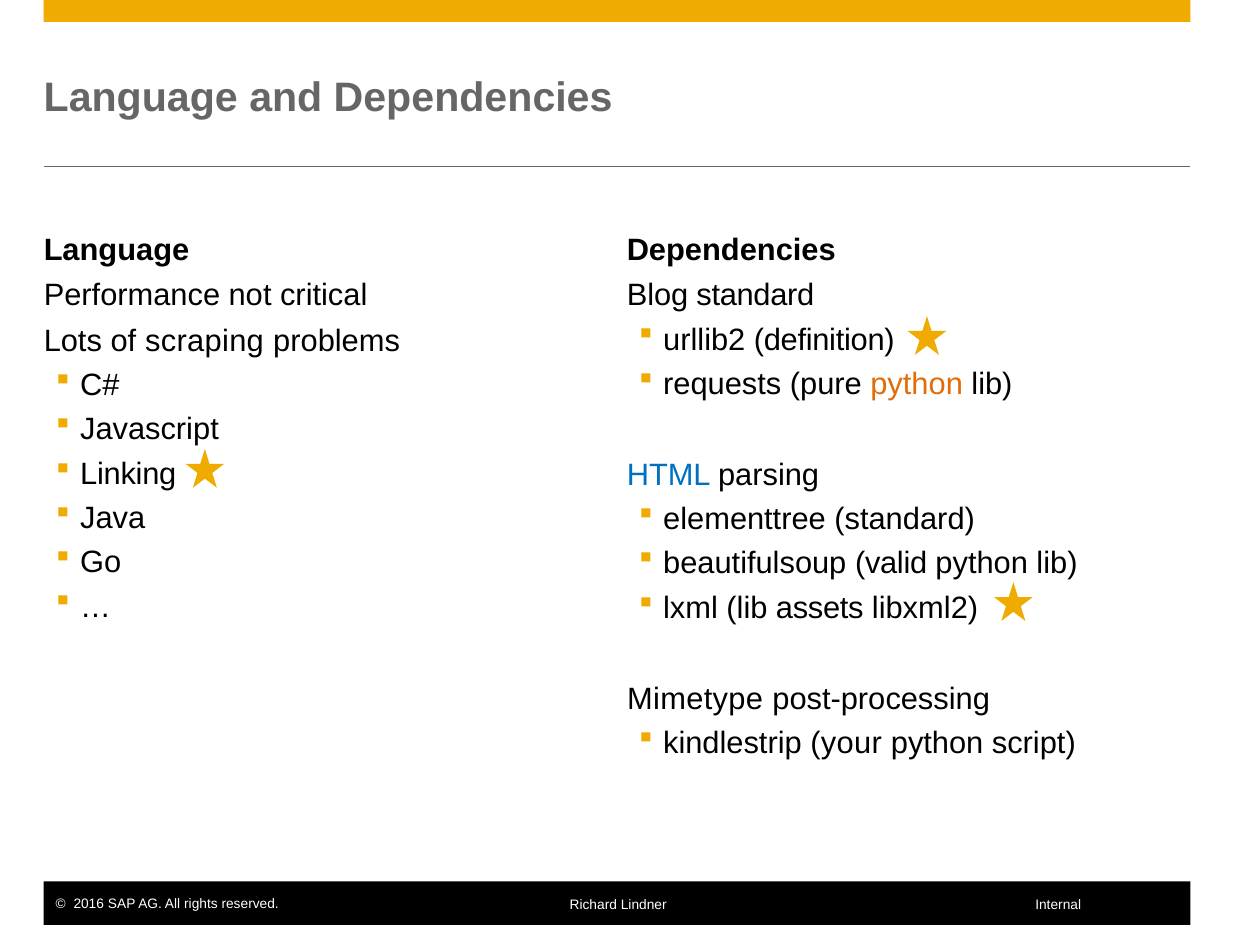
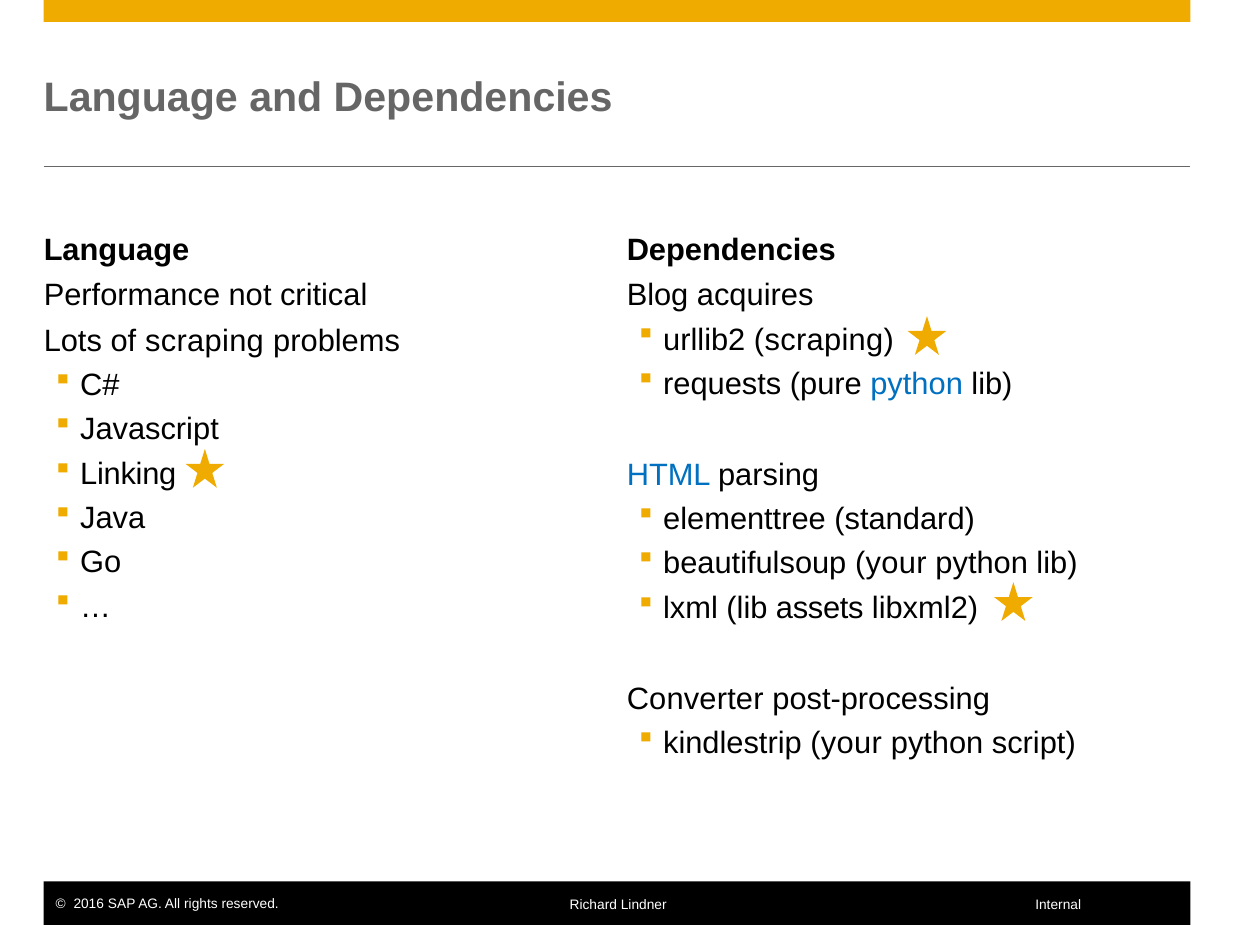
Blog standard: standard -> acquires
urllib2 definition: definition -> scraping
python at (917, 384) colour: orange -> blue
beautifulsoup valid: valid -> your
Mimetype: Mimetype -> Converter
